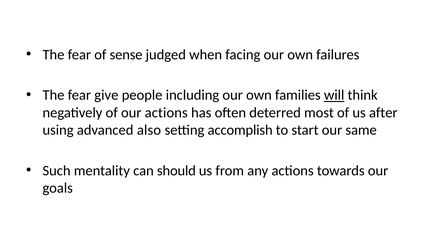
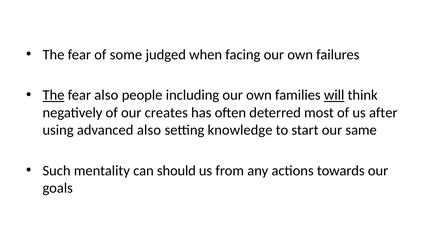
sense: sense -> some
The at (53, 95) underline: none -> present
fear give: give -> also
our actions: actions -> creates
accomplish: accomplish -> knowledge
